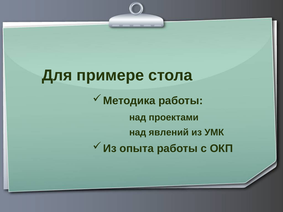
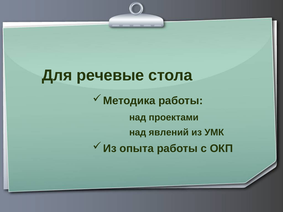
примере: примере -> речевые
